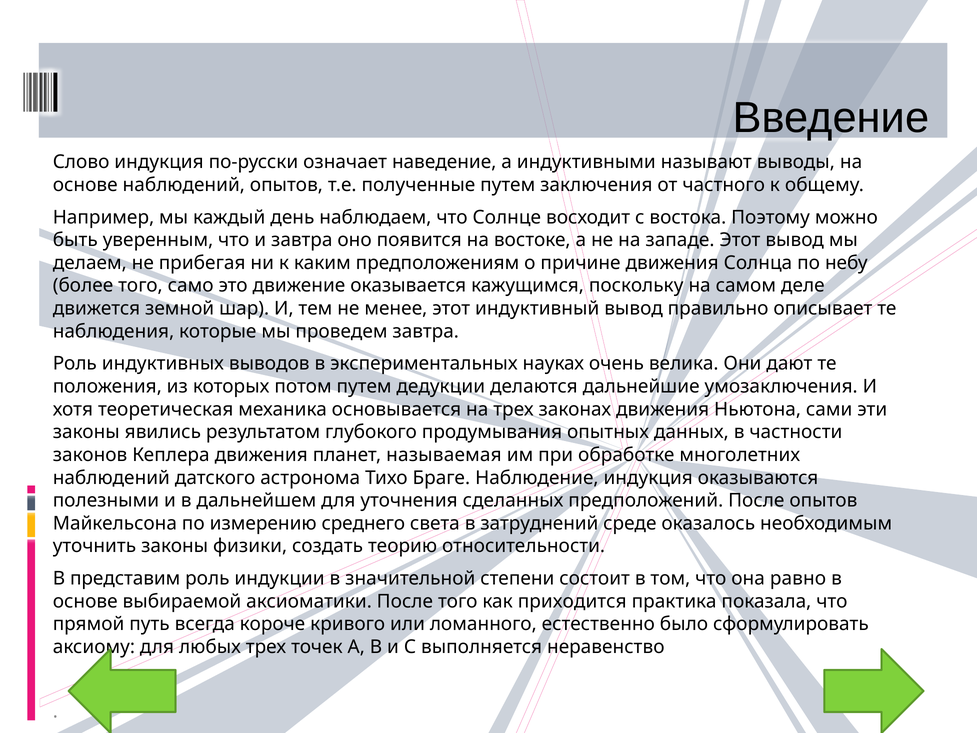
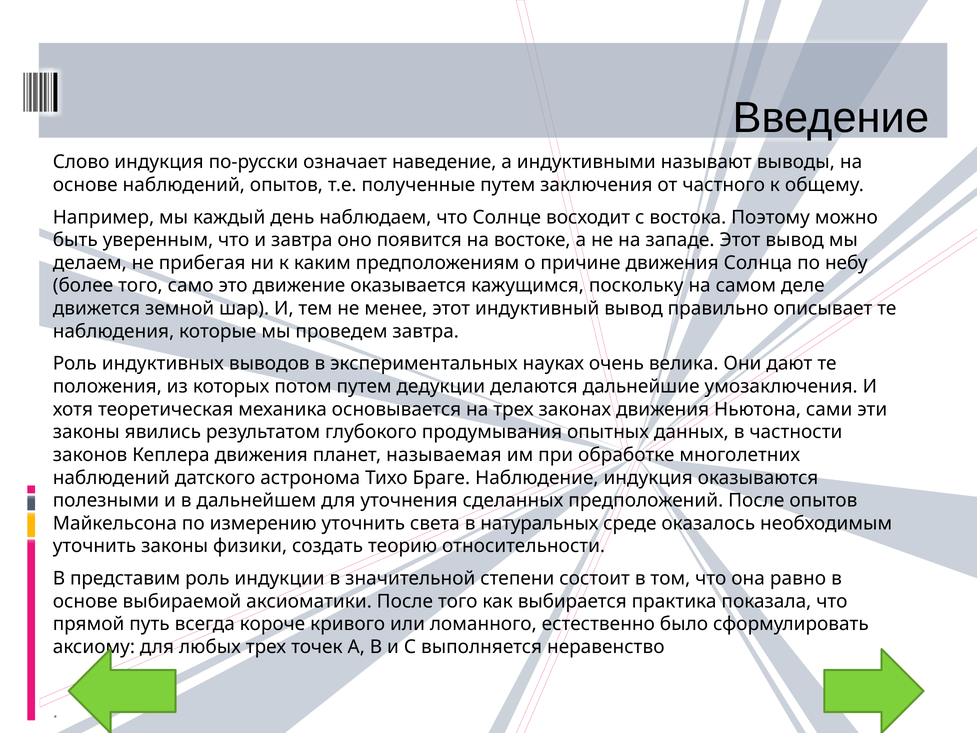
измерению среднего: среднего -> уточнить
затруднений: затруднений -> натуральных
приходится: приходится -> выбирается
